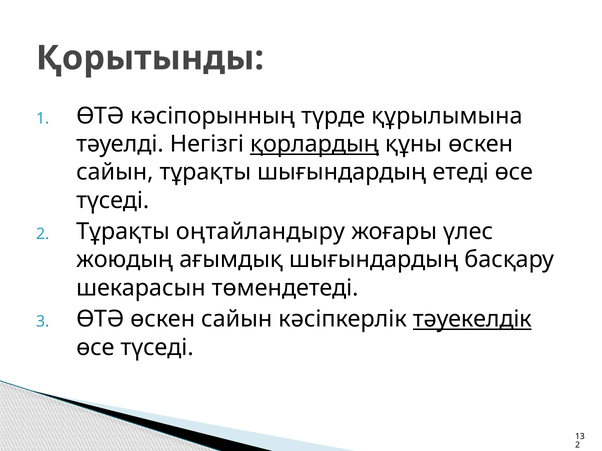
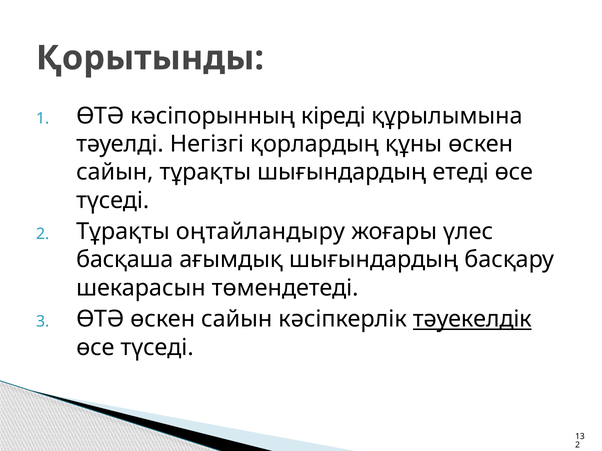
түрде: түрде -> кіреді
қорлардың underline: present -> none
жоюдың: жоюдың -> басқаша
